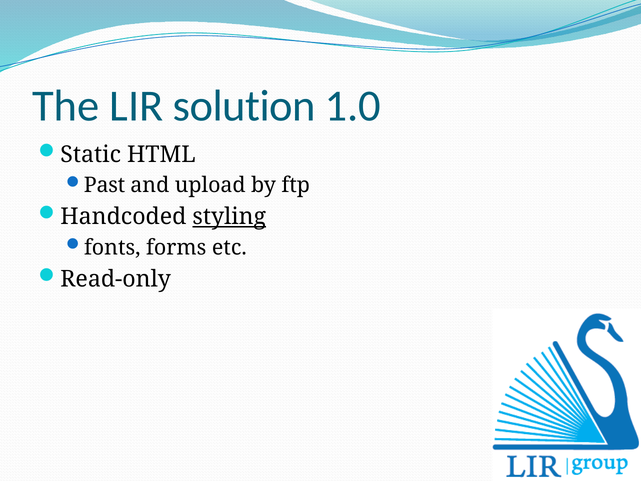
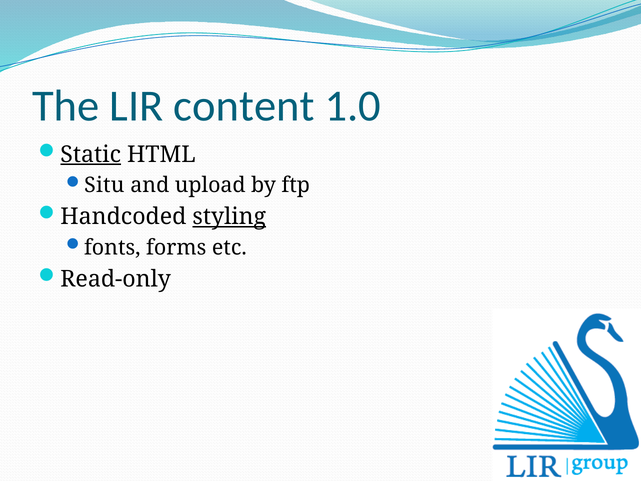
solution: solution -> content
Static underline: none -> present
Past: Past -> Situ
